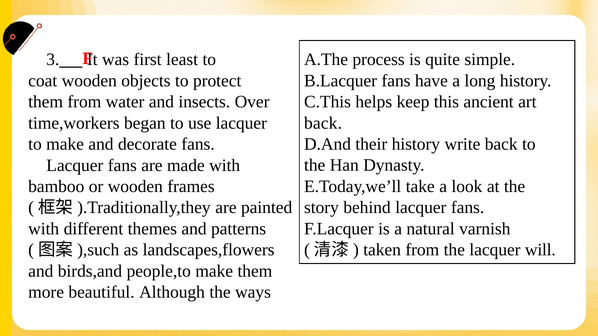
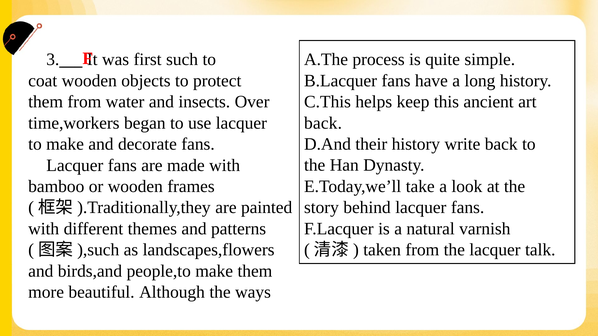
least: least -> such
will: will -> talk
